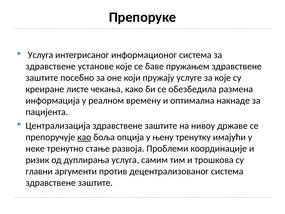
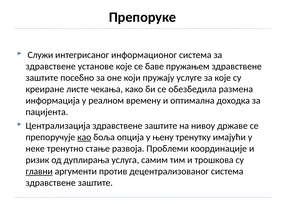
Услуга at (40, 55): Услуга -> Служи
накнаде: накнаде -> доходка
главни underline: none -> present
